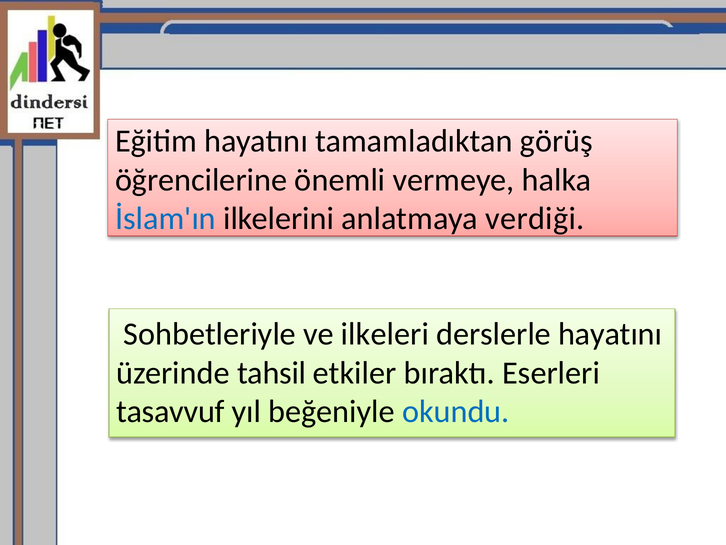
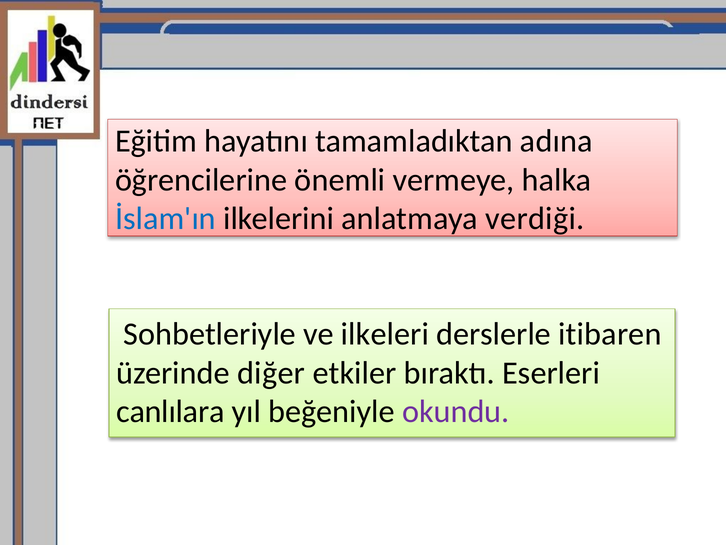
görüş: görüş -> adına
derslerle hayatını: hayatını -> itibaren
tahsil: tahsil -> diğer
tasavvuf: tasavvuf -> canlılara
okundu colour: blue -> purple
